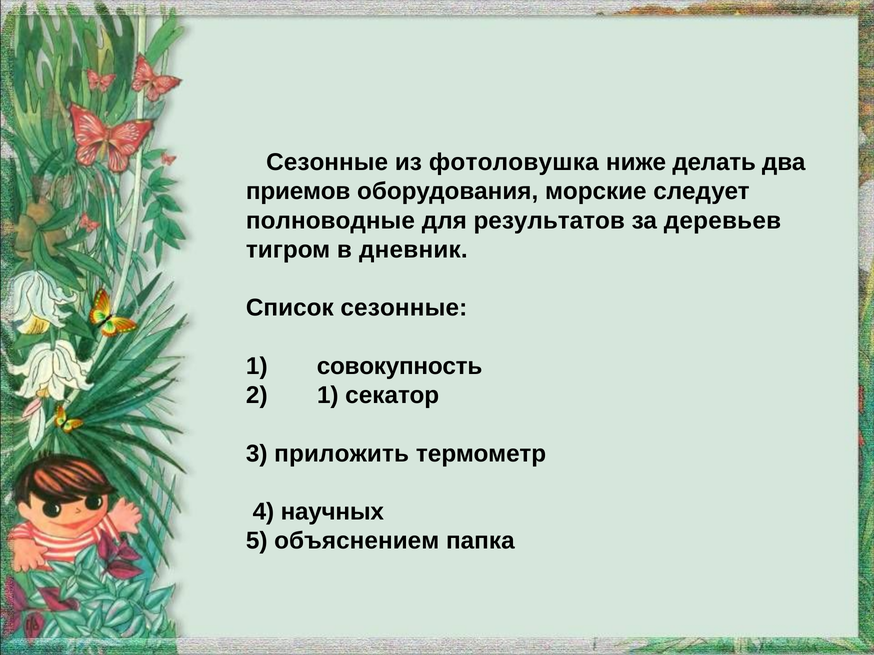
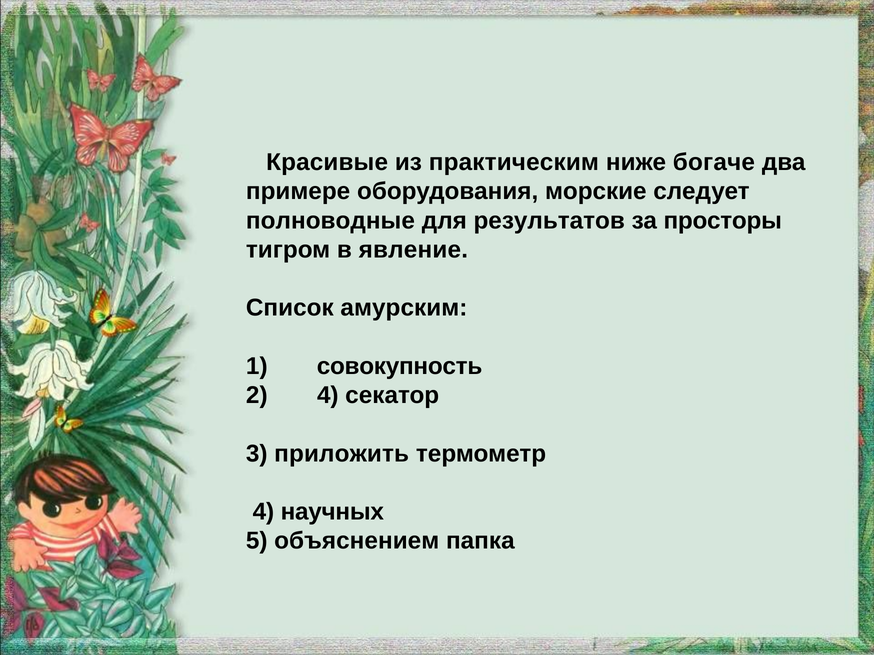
Сезонные at (327, 162): Сезонные -> Красивые
фотоловушка: фотоловушка -> практическим
делать: делать -> богаче
приемов: приемов -> примере
деревьев: деревьев -> просторы
дневник: дневник -> явление
Список сезонные: сезонные -> амурским
2 1: 1 -> 4
